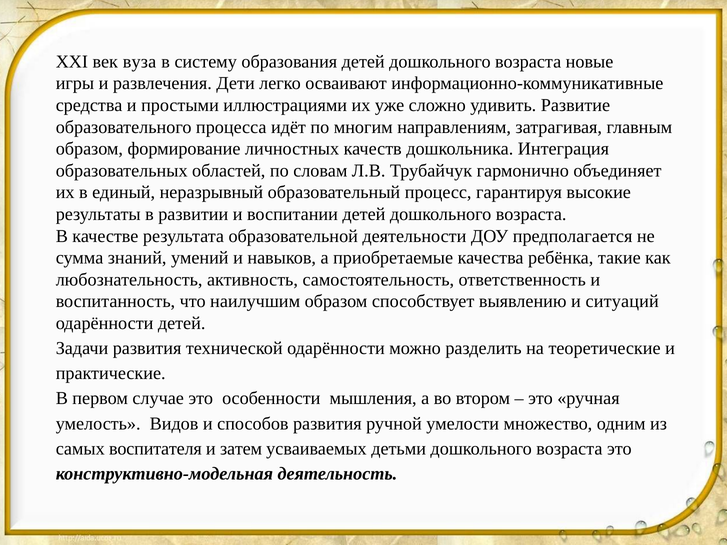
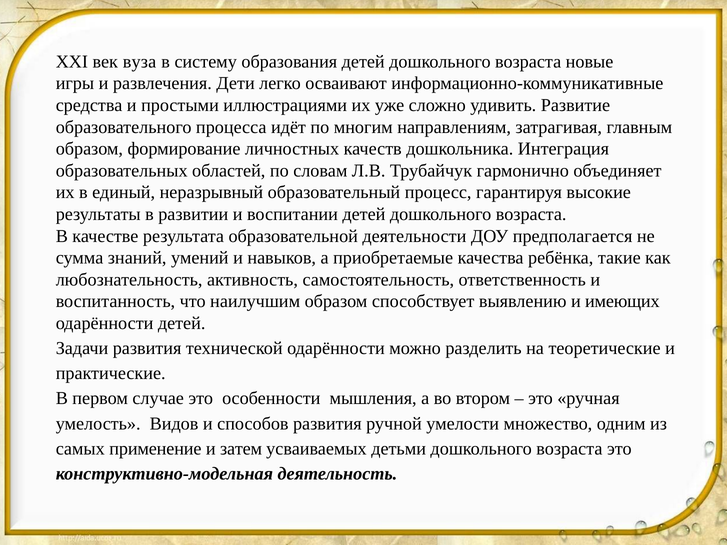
ситуаций: ситуаций -> имеющих
воспитателя: воспитателя -> применение
